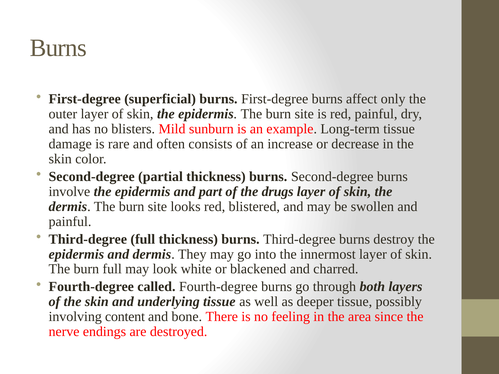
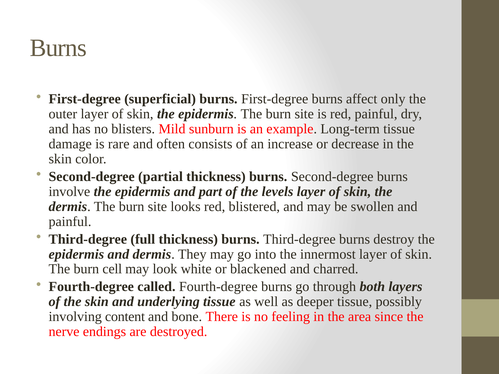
drugs: drugs -> levels
burn full: full -> cell
